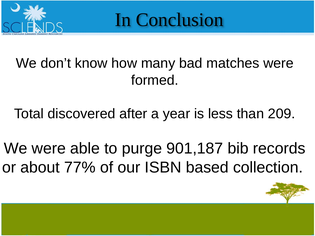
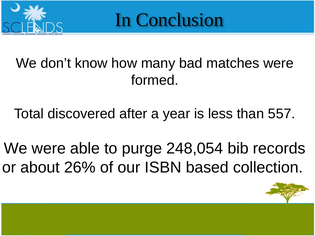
209: 209 -> 557
901,187: 901,187 -> 248,054
77%: 77% -> 26%
